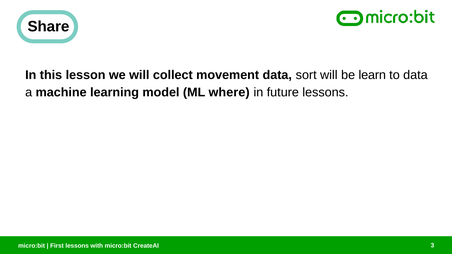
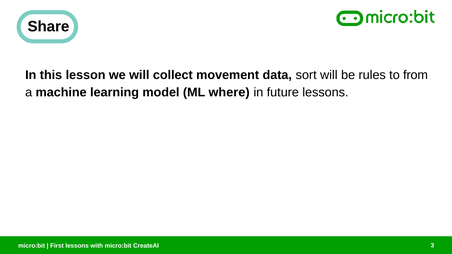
learn: learn -> rules
to data: data -> from
